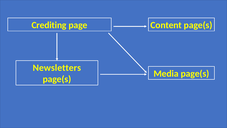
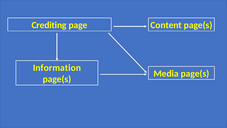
Newsletters: Newsletters -> Information
